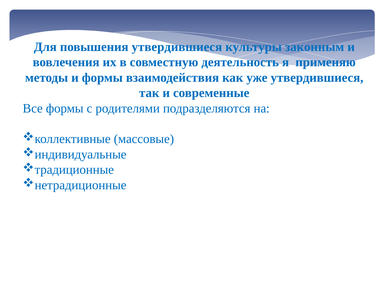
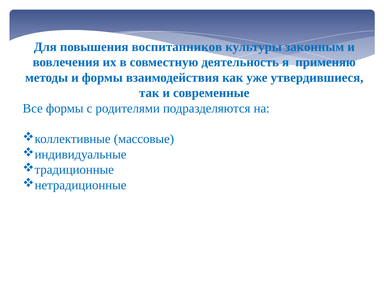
повышения утвердившиеся: утвердившиеся -> воспитанников
